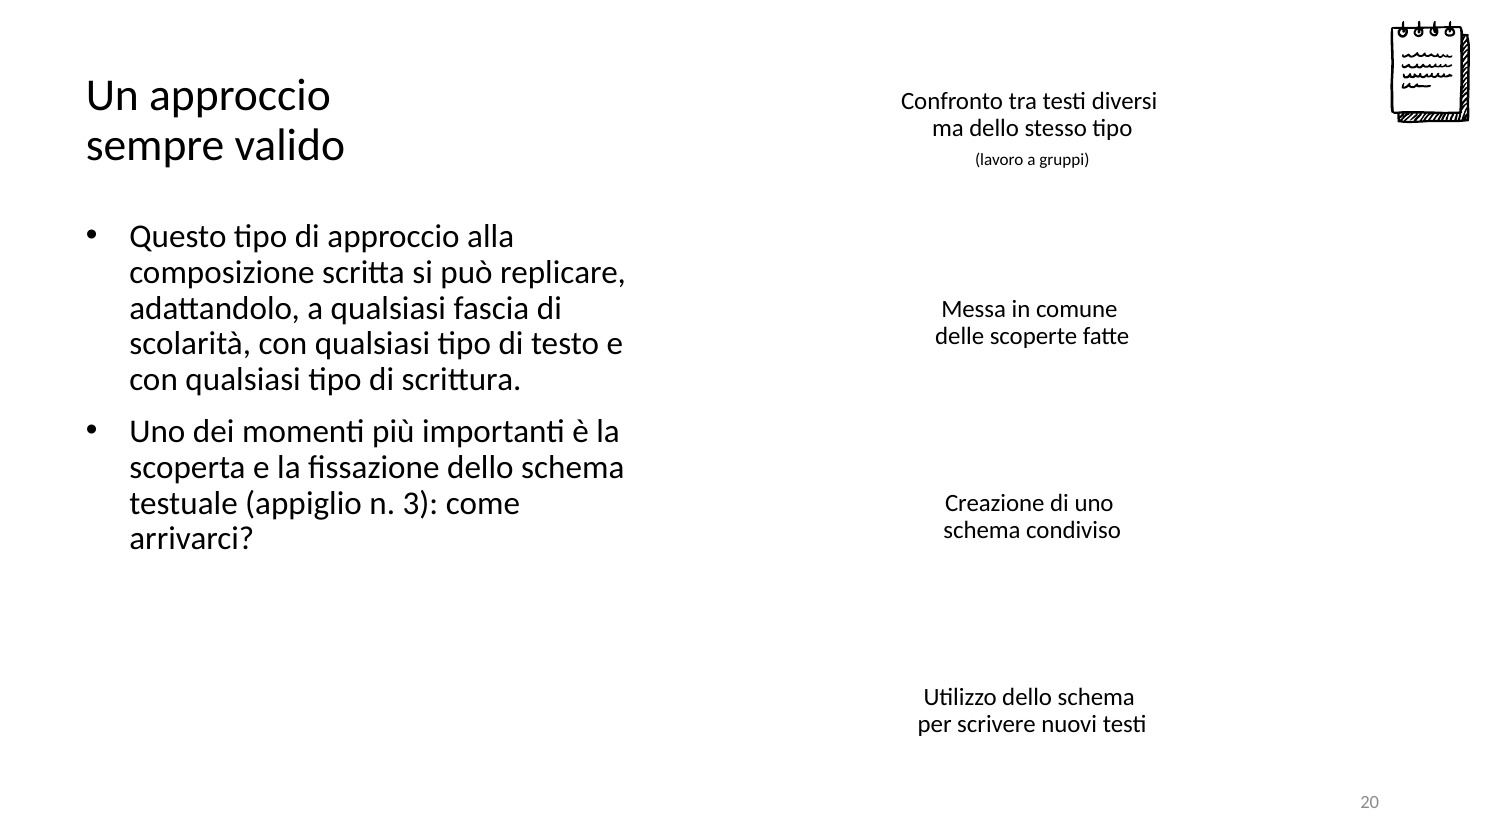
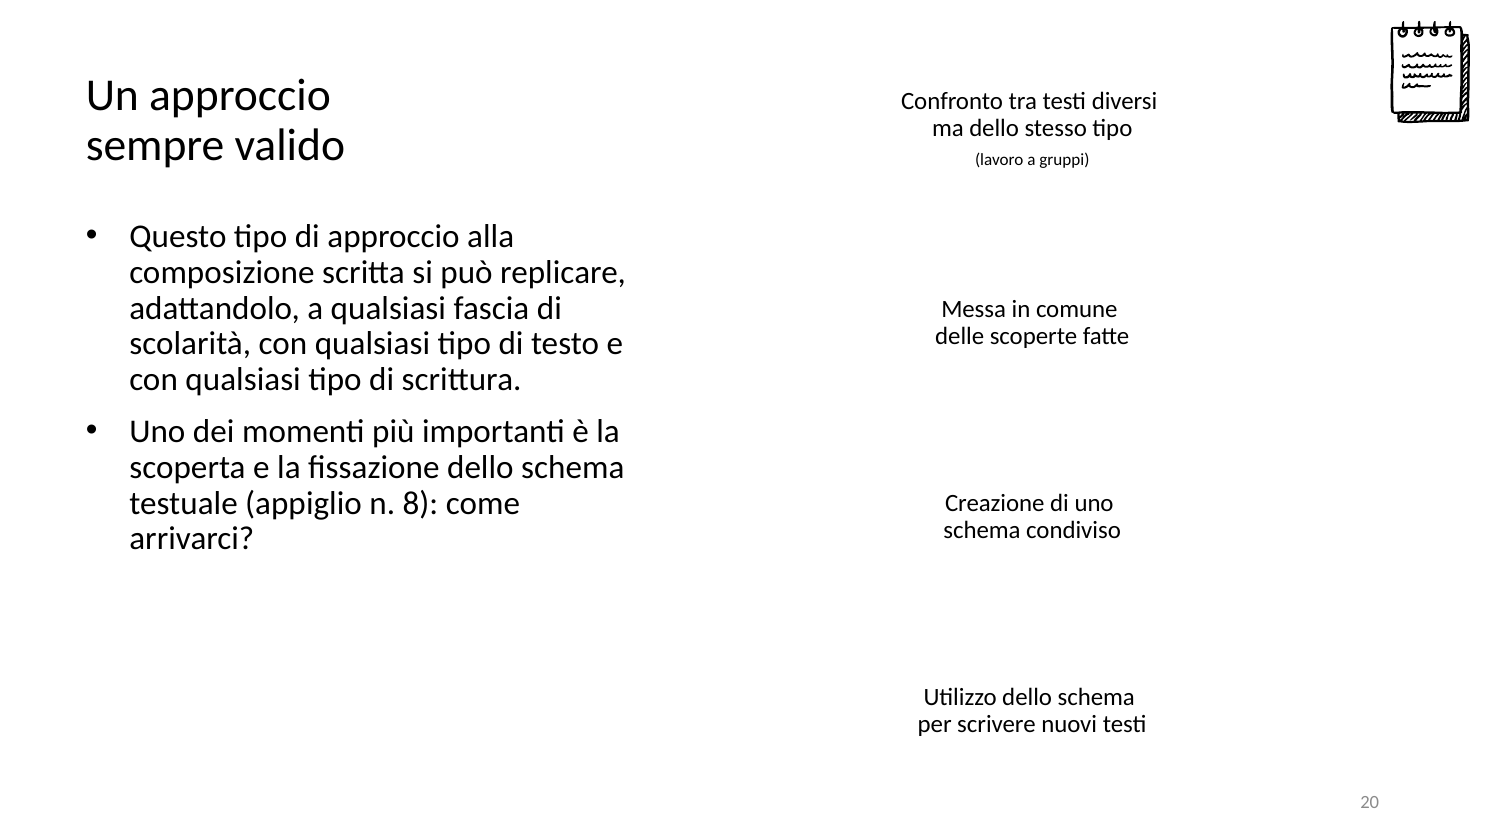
3: 3 -> 8
